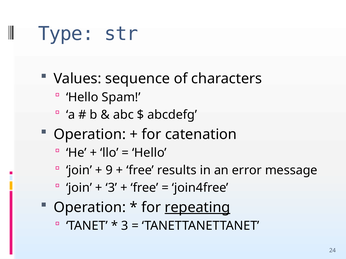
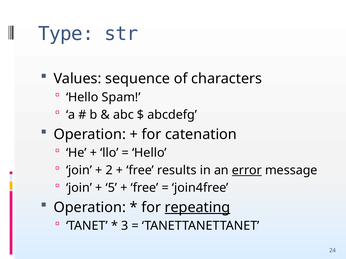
9: 9 -> 2
error underline: none -> present
3 at (111, 188): 3 -> 5
